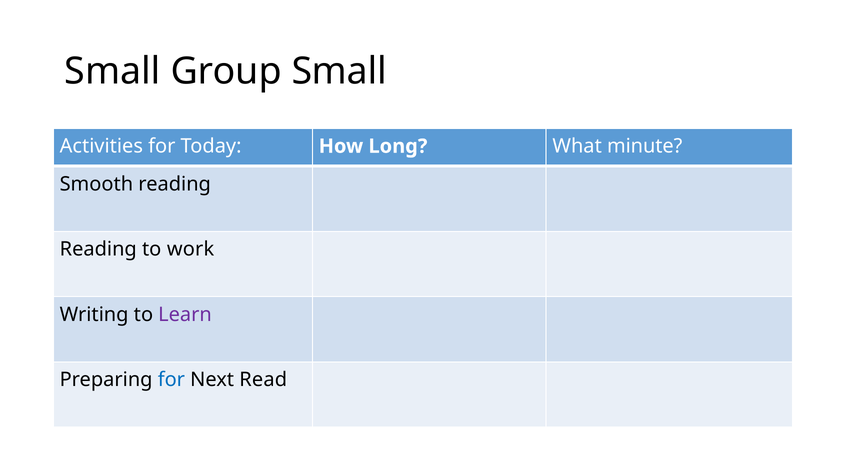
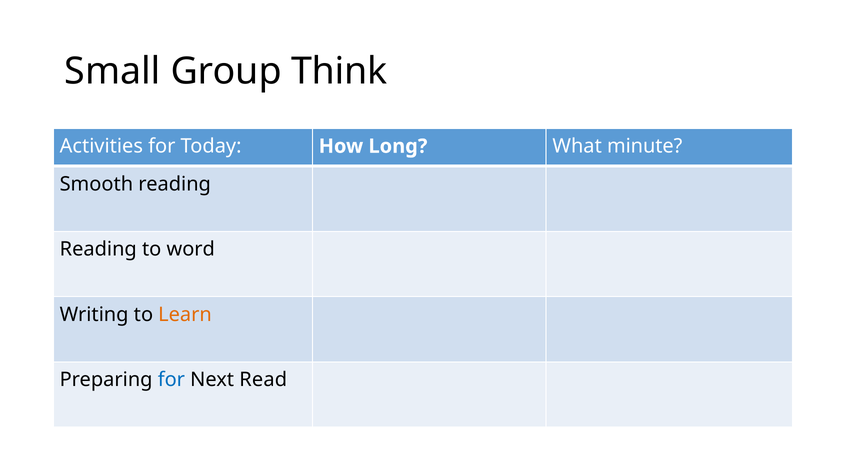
Group Small: Small -> Think
work: work -> word
Learn colour: purple -> orange
